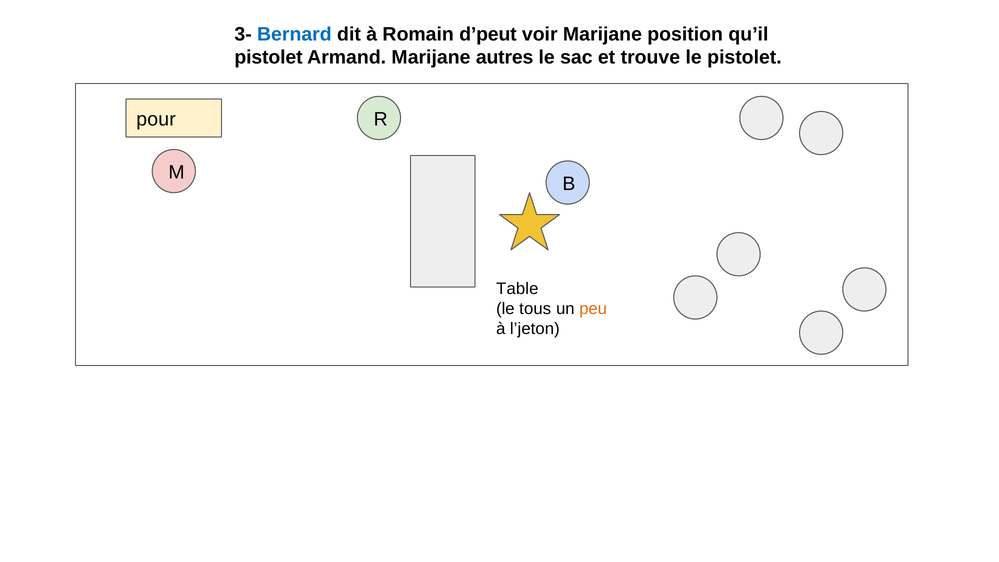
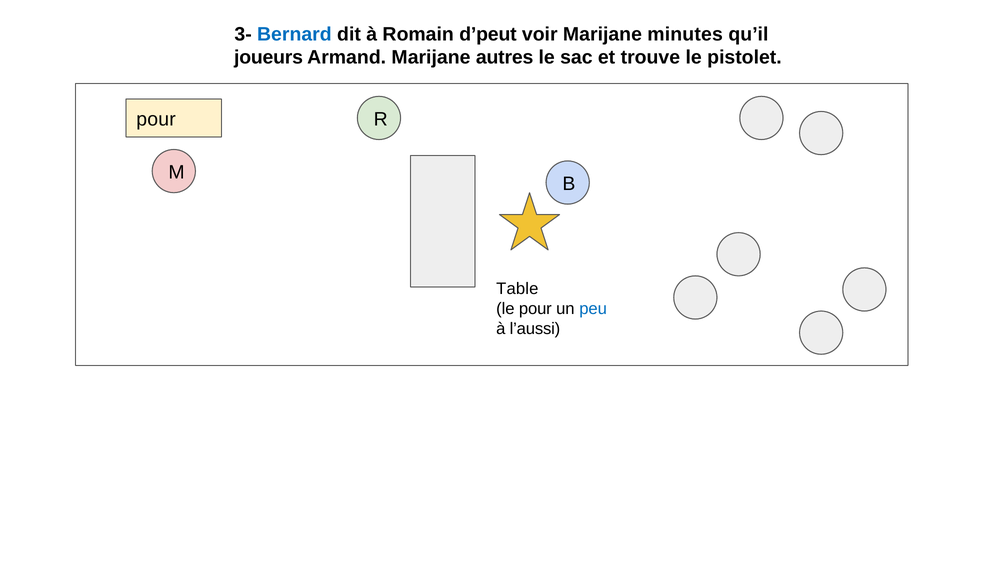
position: position -> minutes
pistolet at (269, 57): pistolet -> joueurs
le tous: tous -> pour
peu colour: orange -> blue
l’jeton: l’jeton -> l’aussi
